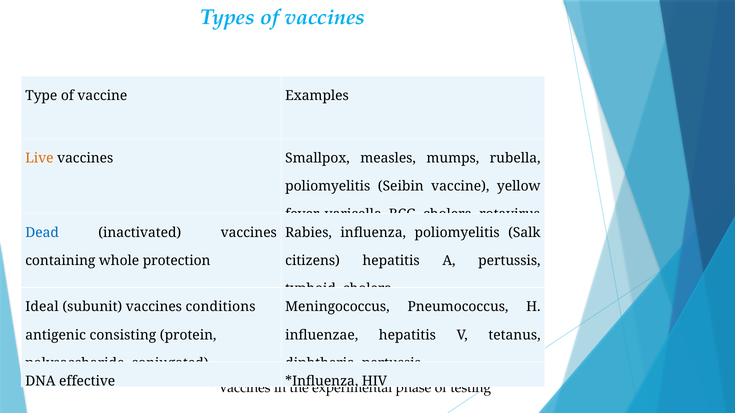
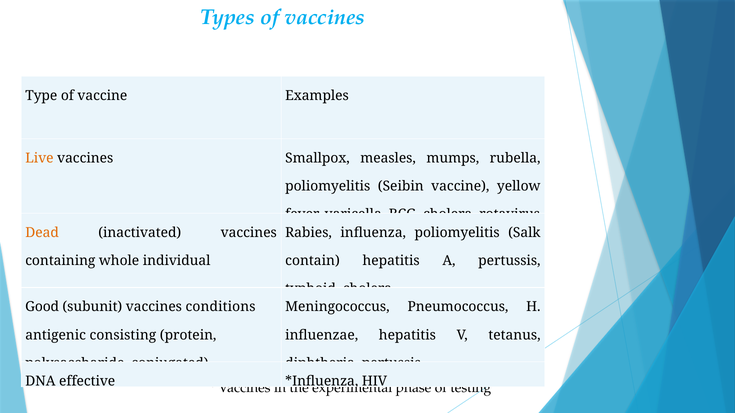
Dead colour: blue -> orange
protection: protection -> individual
citizens: citizens -> contain
Ideal: Ideal -> Good
